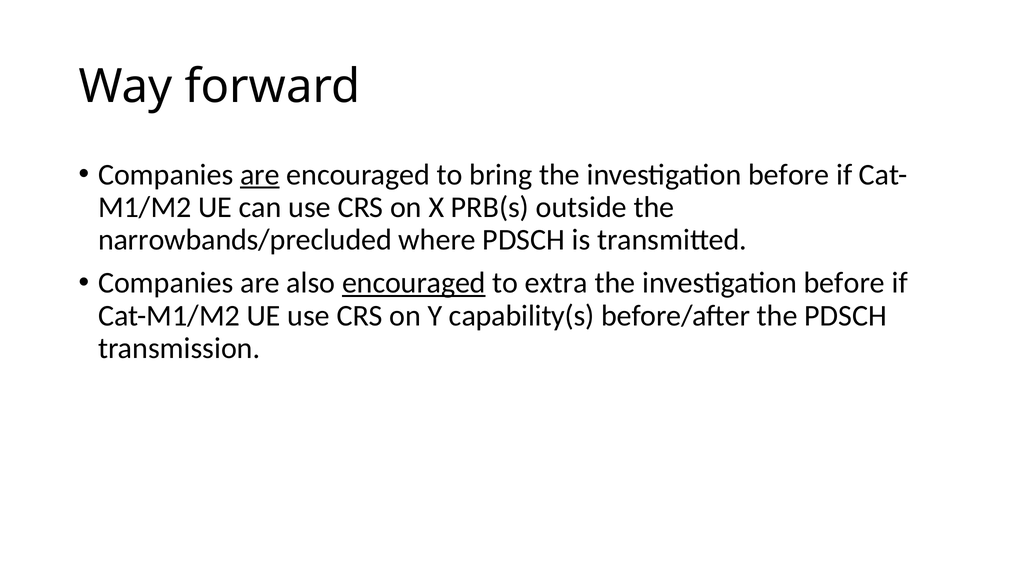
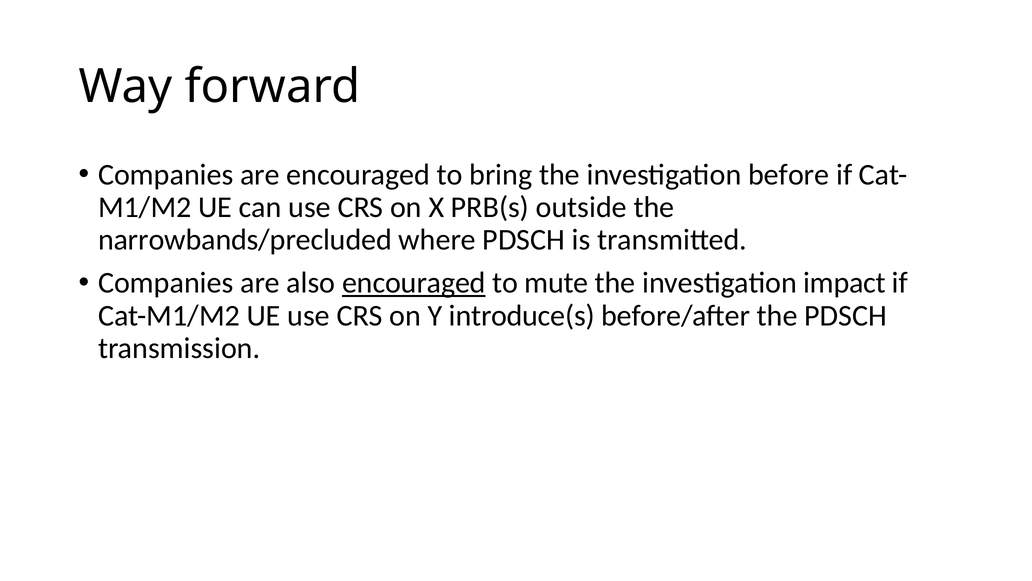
are at (260, 174) underline: present -> none
extra: extra -> mute
before at (844, 283): before -> impact
capability(s: capability(s -> introduce(s
